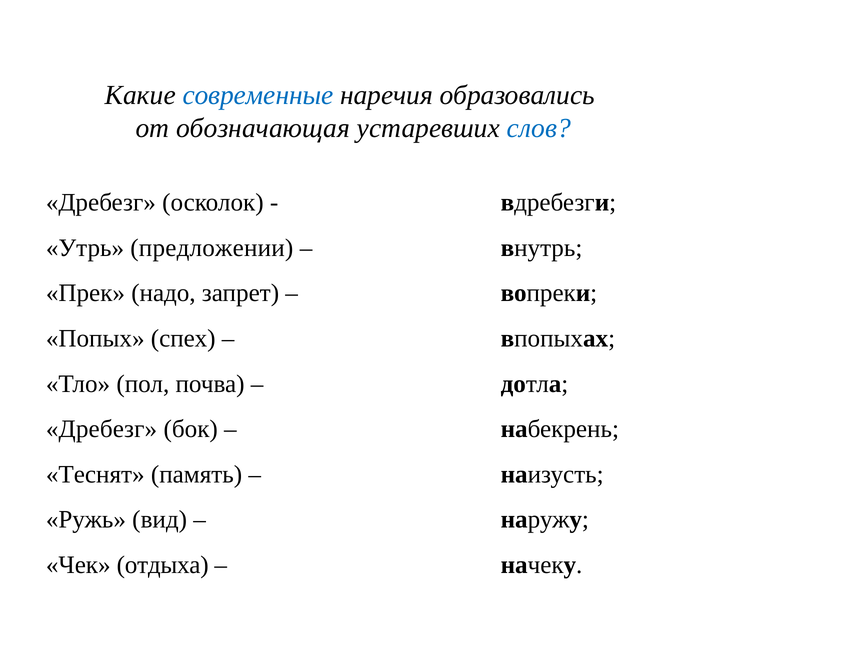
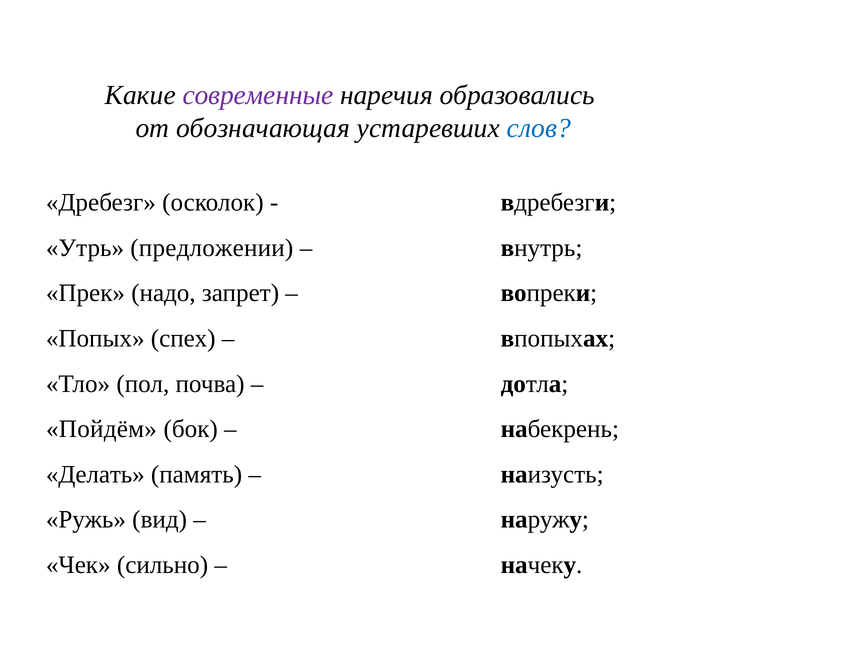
современные colour: blue -> purple
Дребезг at (102, 429): Дребезг -> Пойдём
Теснят: Теснят -> Делать
отдыха: отдыха -> сильно
